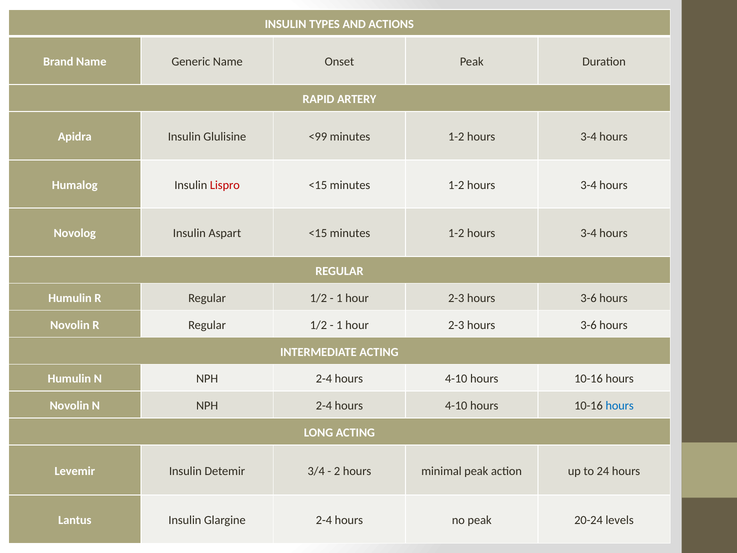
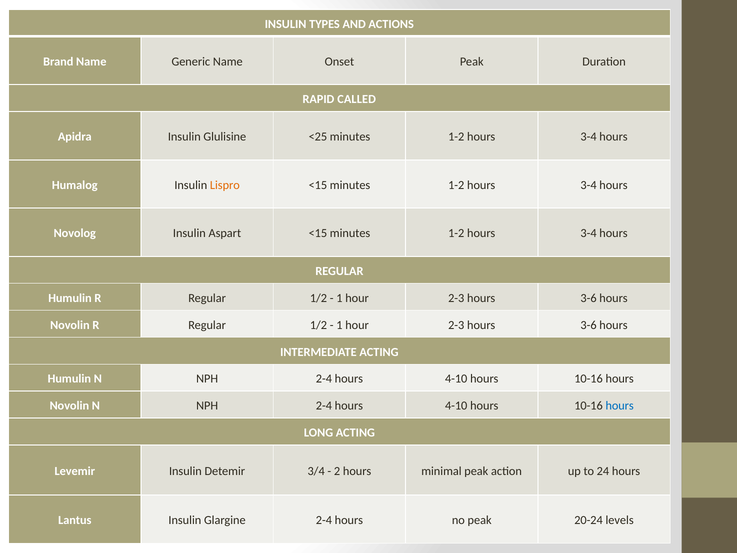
ARTERY: ARTERY -> CALLED
<99: <99 -> <25
Lispro colour: red -> orange
